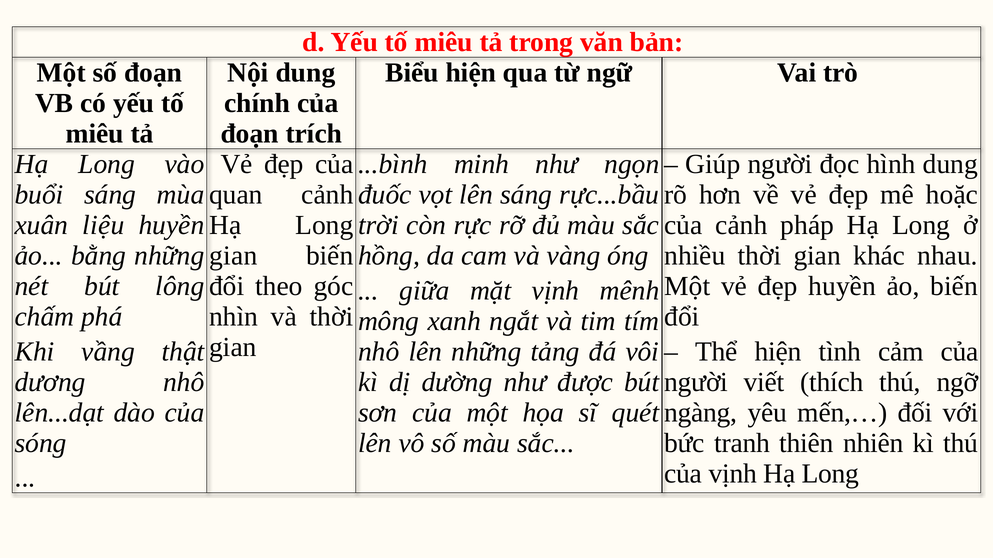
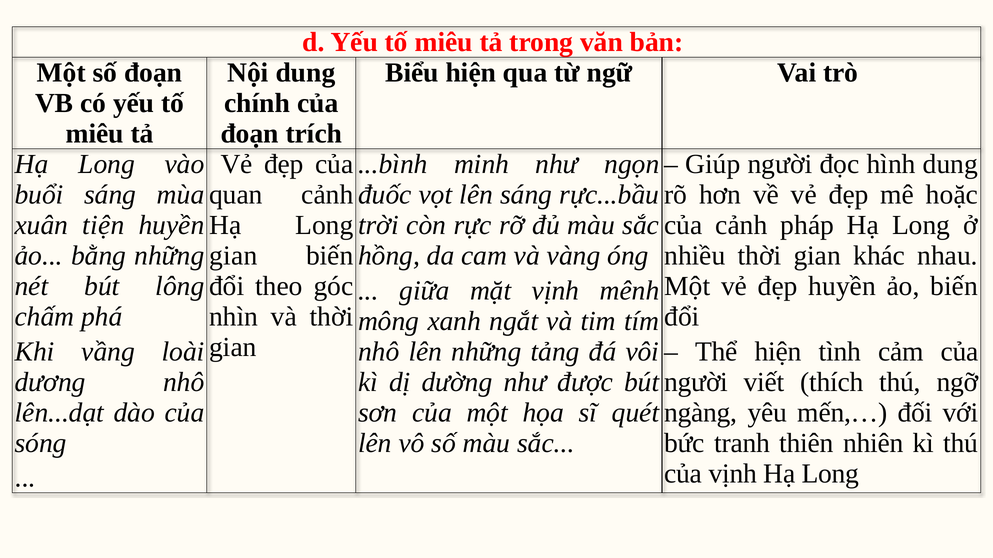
liệu: liệu -> tiện
thật: thật -> loài
